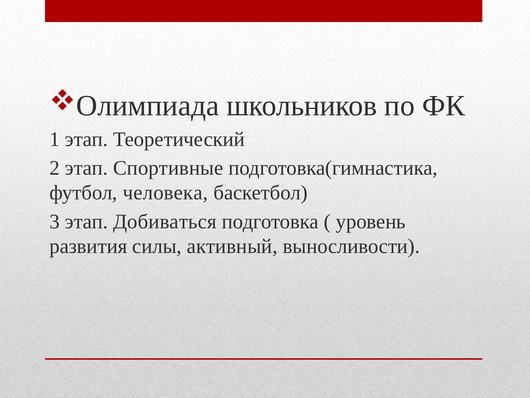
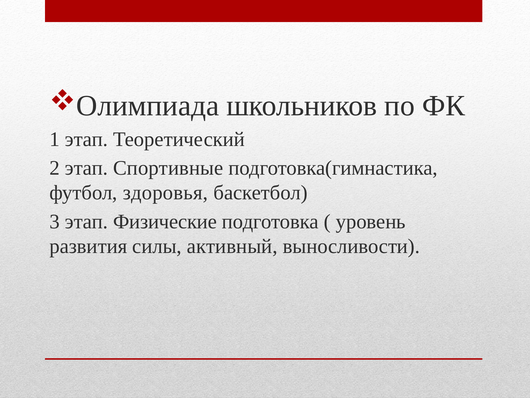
человека: человека -> здоровья
Добиваться: Добиваться -> Физические
